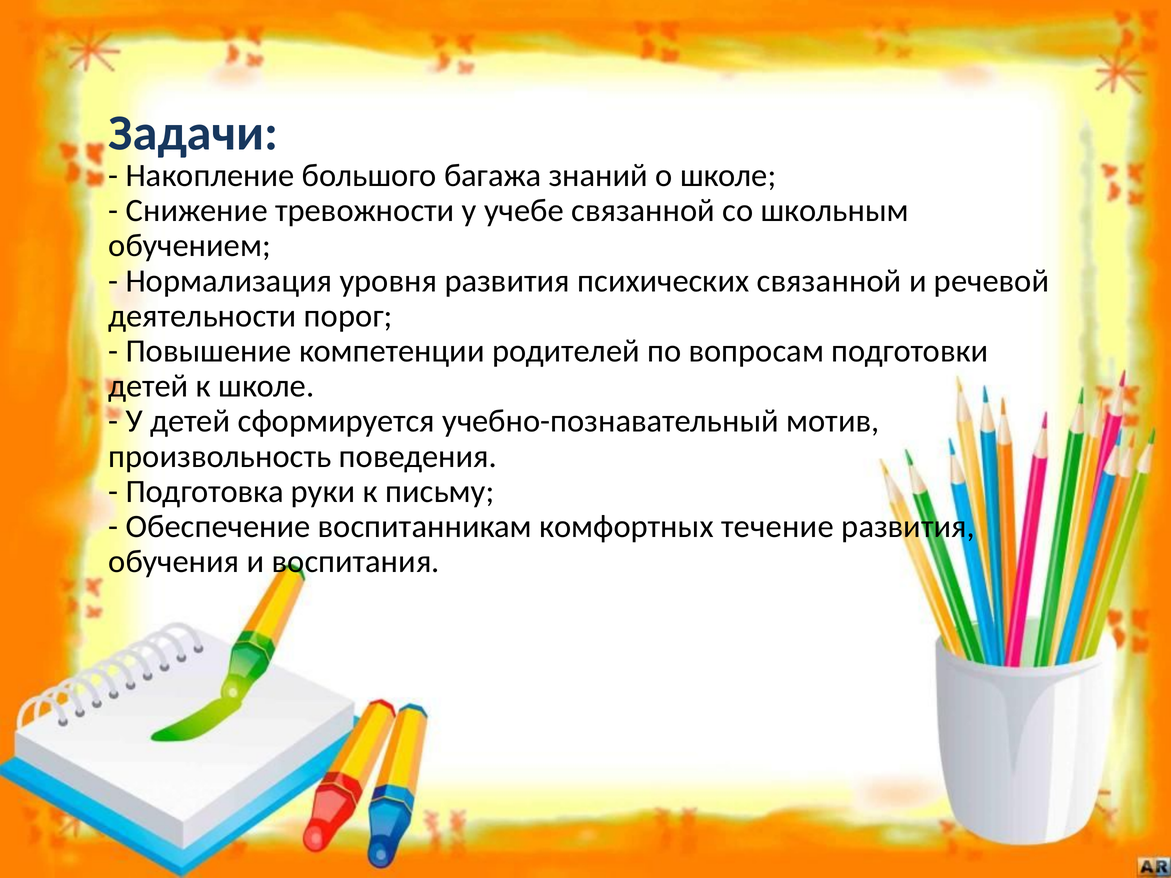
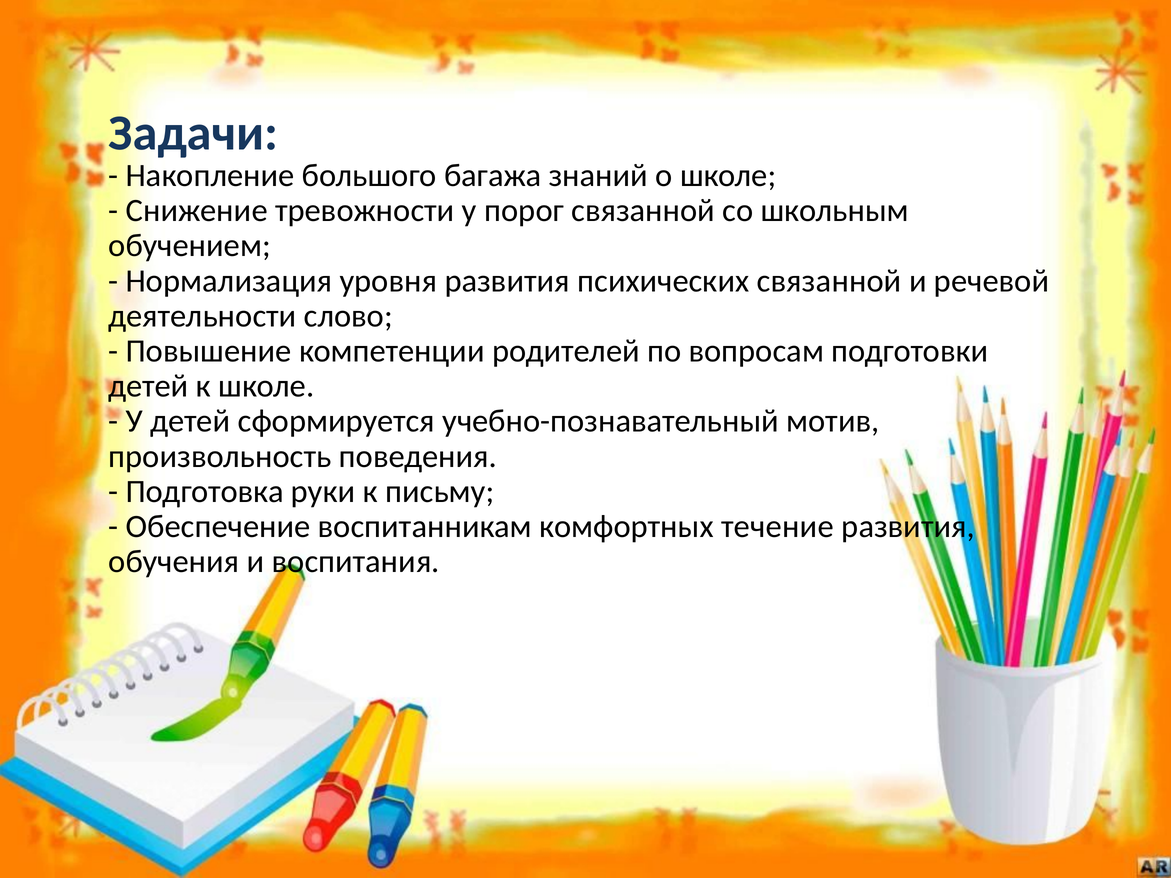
учебе: учебе -> порог
порог: порог -> слово
